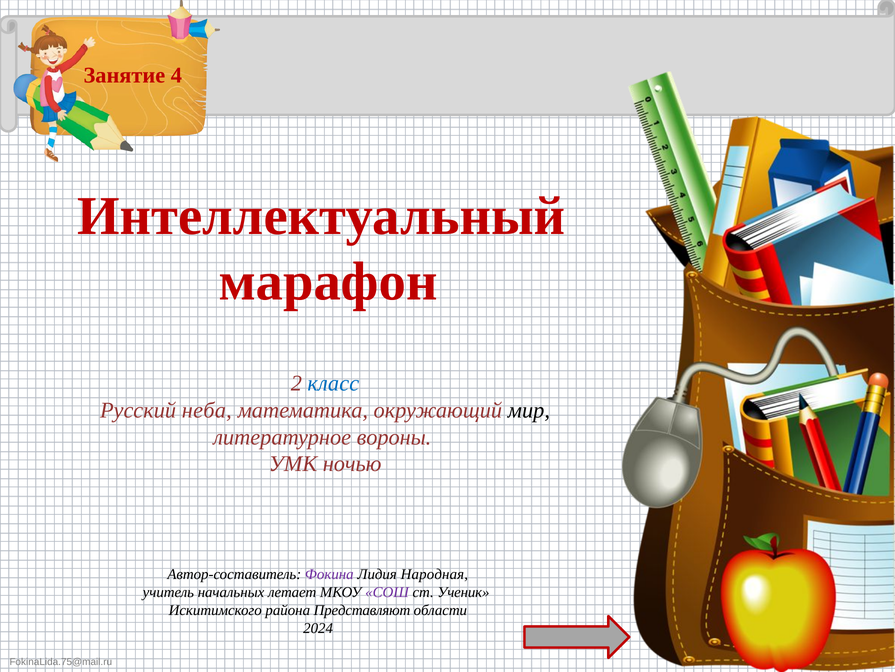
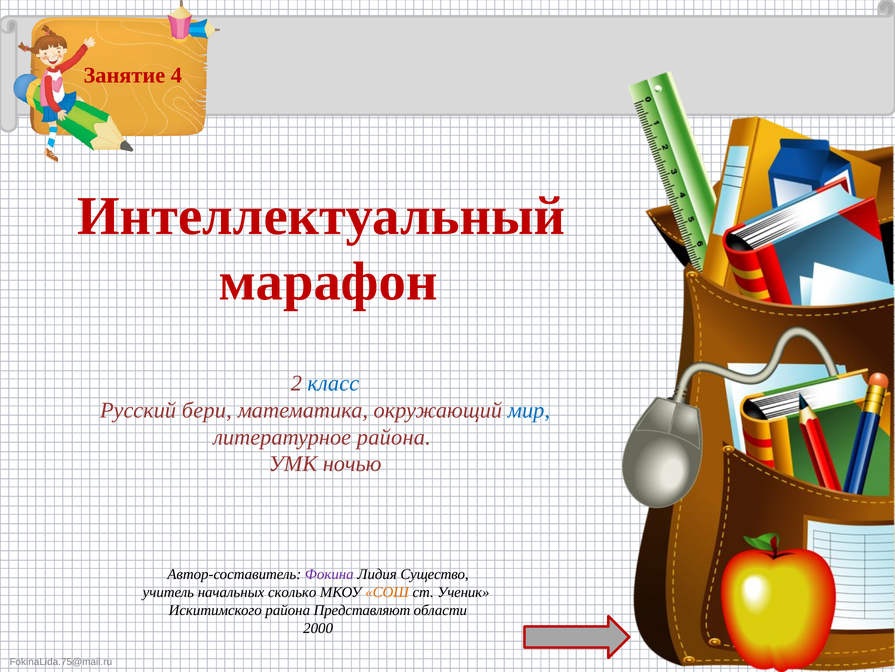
неба: неба -> бери
мир colour: black -> blue
литературное вороны: вороны -> района
Народная: Народная -> Существо
летает: летает -> сколько
СОШ colour: purple -> orange
2024: 2024 -> 2000
